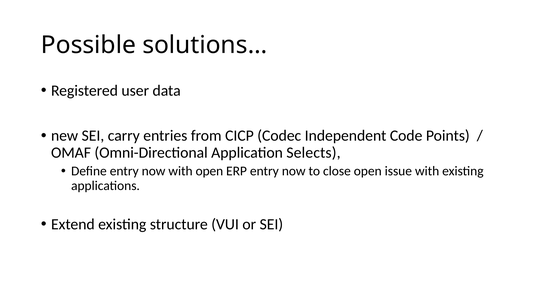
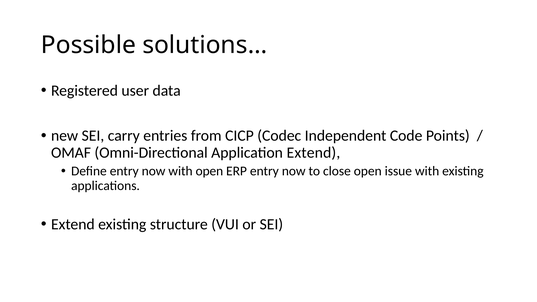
Application Selects: Selects -> Extend
